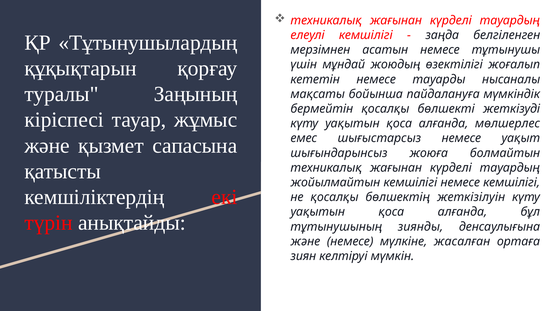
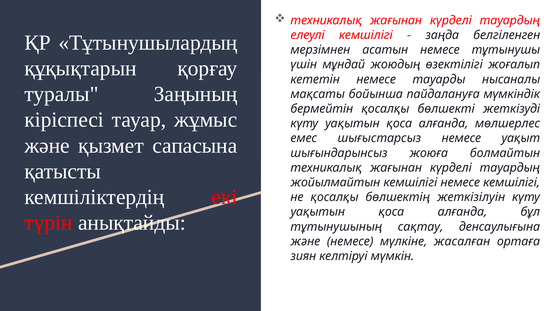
зиянды: зиянды -> сақтау
